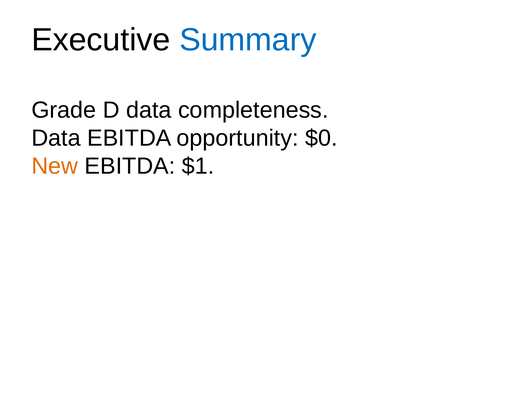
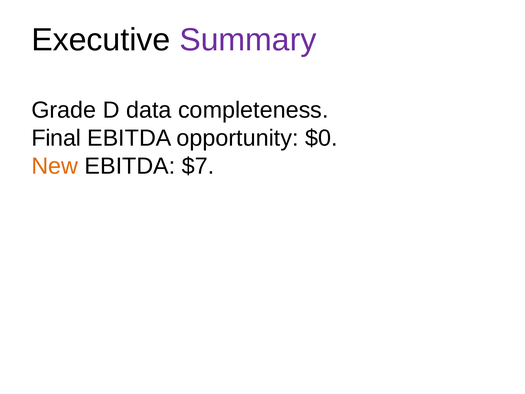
Summary colour: blue -> purple
Data at (56, 138): Data -> Final
$1: $1 -> $7
